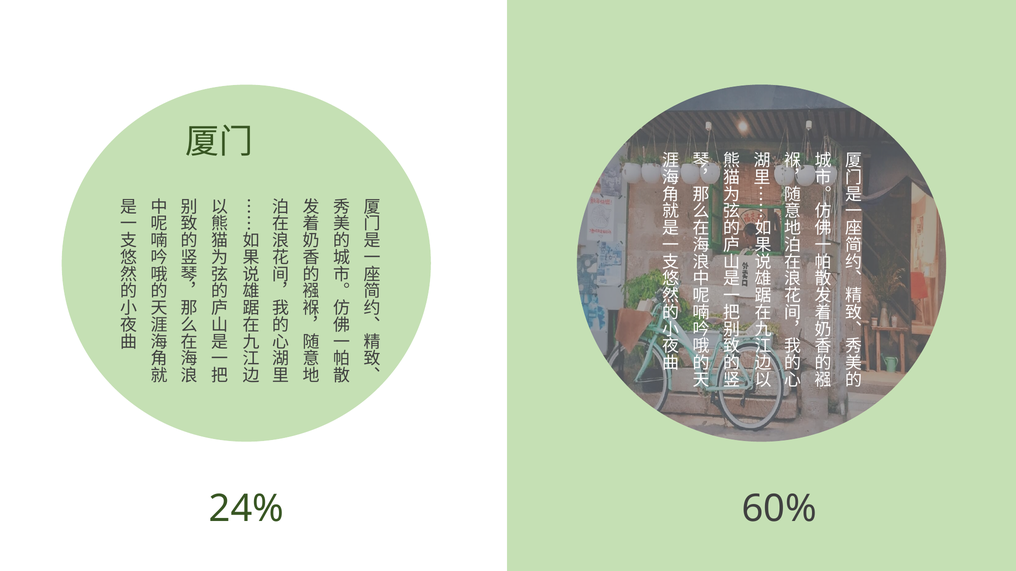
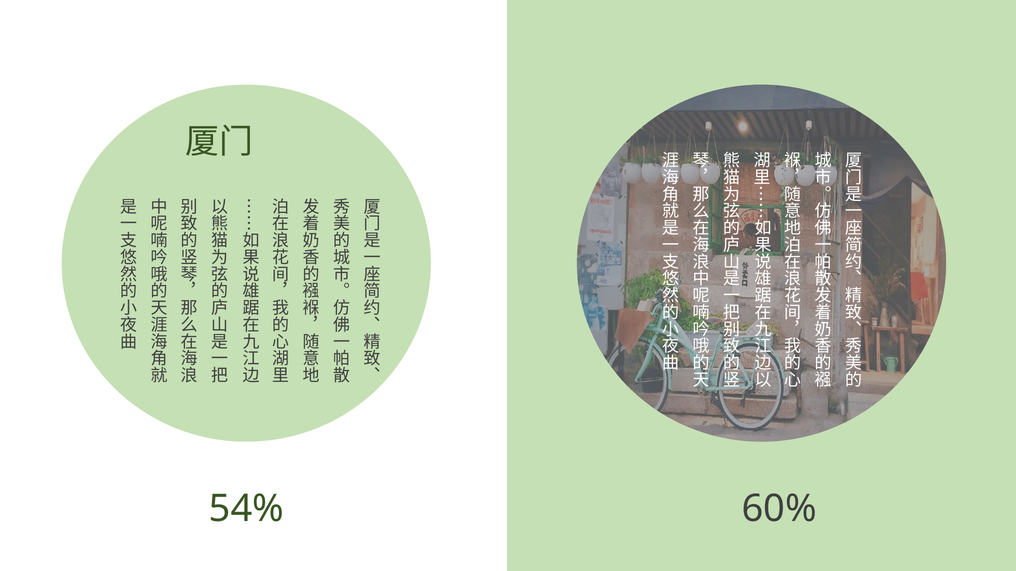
24%: 24% -> 54%
